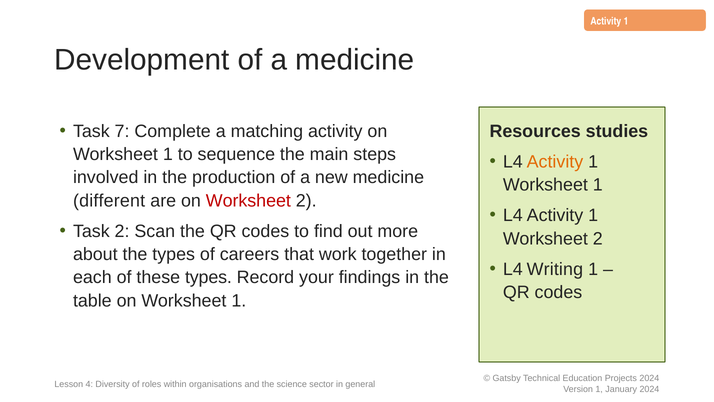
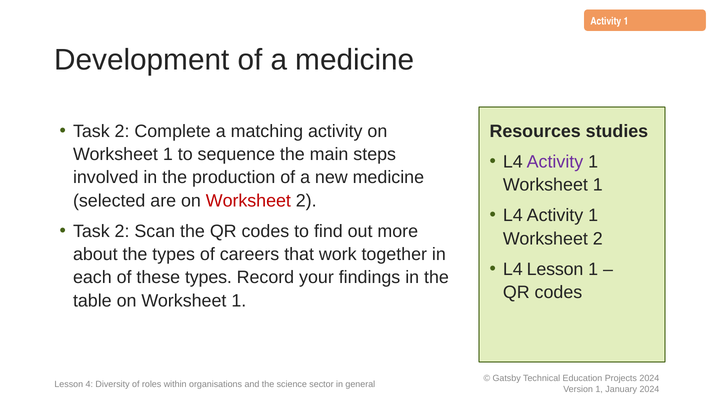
7 at (122, 131): 7 -> 2
Activity at (555, 162) colour: orange -> purple
different: different -> selected
L4 Writing: Writing -> Lesson
